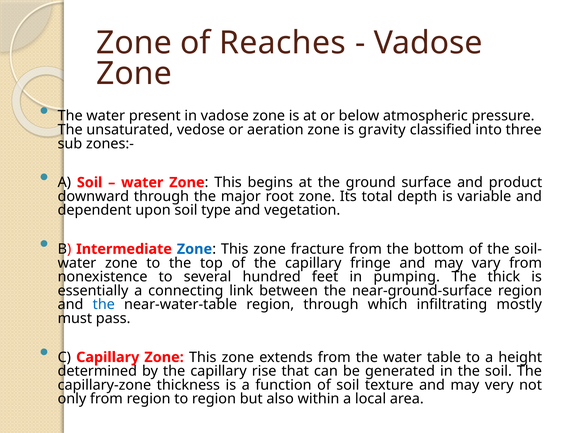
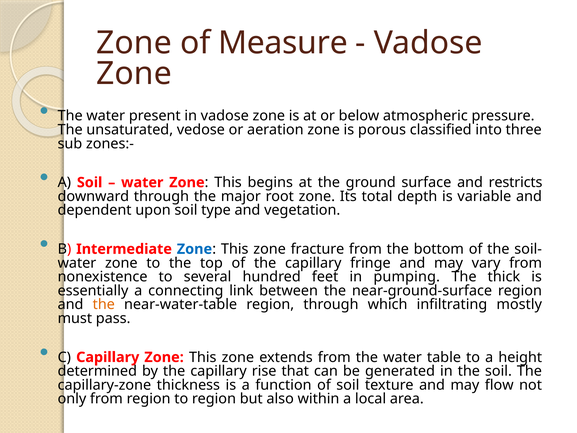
Reaches: Reaches -> Measure
gravity: gravity -> porous
product: product -> restricts
the at (104, 304) colour: blue -> orange
very: very -> flow
